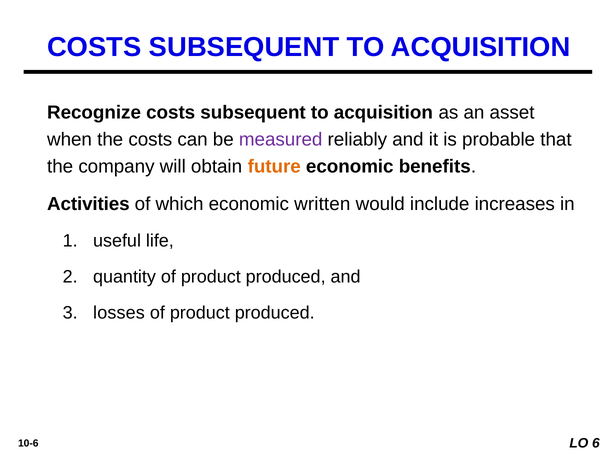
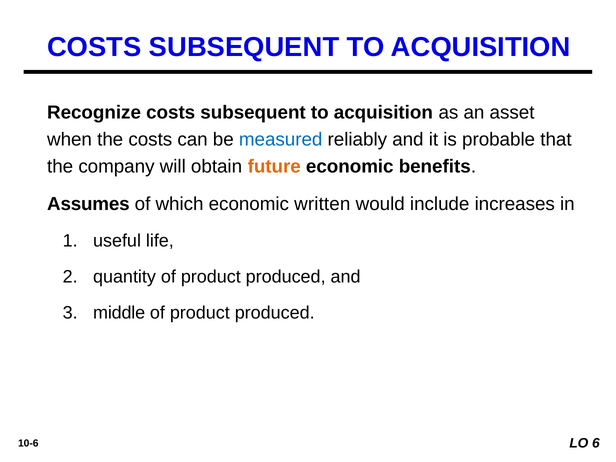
measured colour: purple -> blue
Activities: Activities -> Assumes
losses: losses -> middle
